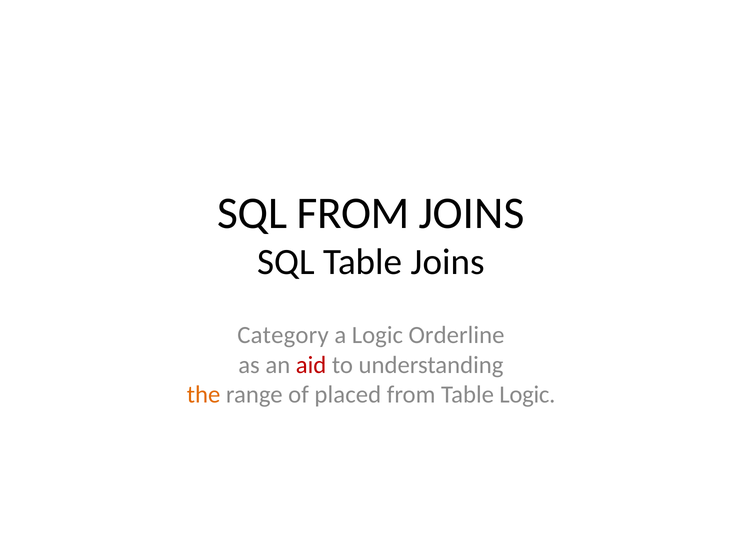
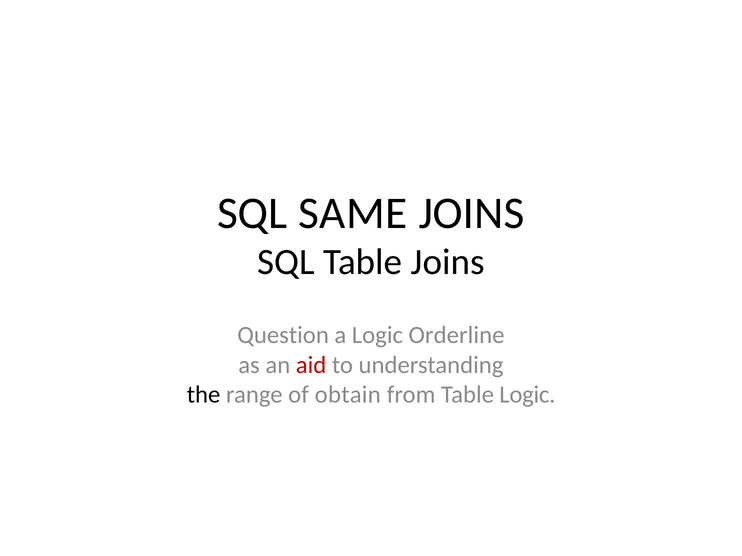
SQL FROM: FROM -> SAME
Category: Category -> Question
the colour: orange -> black
placed: placed -> obtain
